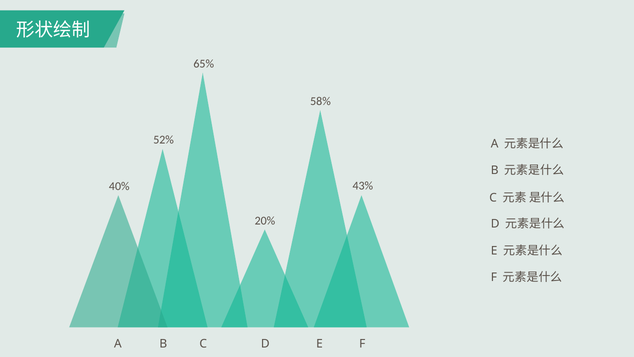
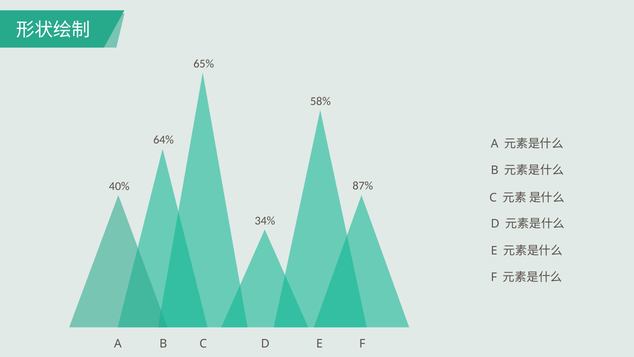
52%: 52% -> 64%
43%: 43% -> 87%
20%: 20% -> 34%
